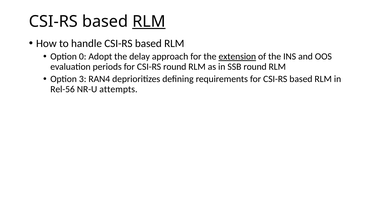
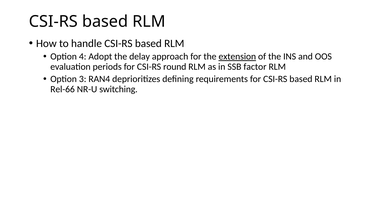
RLM at (149, 21) underline: present -> none
0: 0 -> 4
SSB round: round -> factor
Rel-56: Rel-56 -> Rel-66
attempts: attempts -> switching
